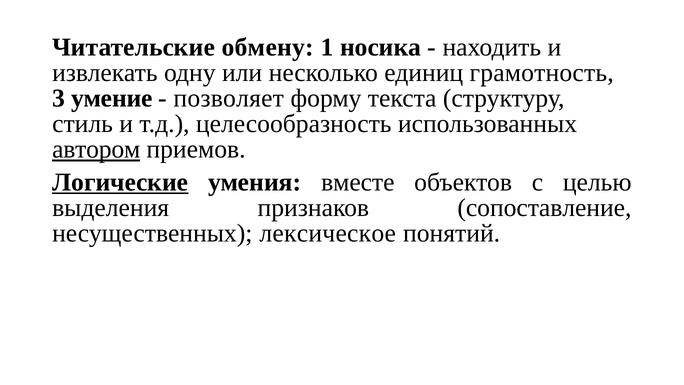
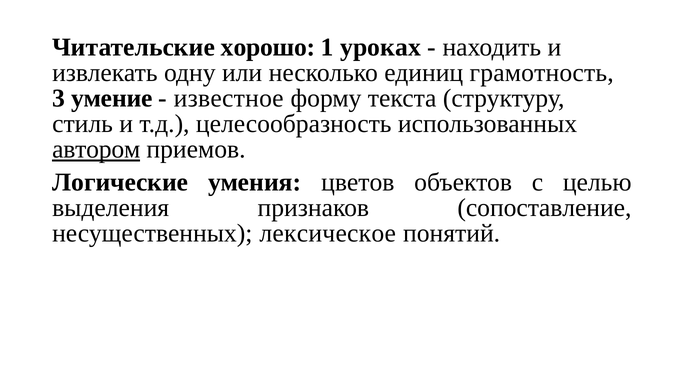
обмену: обмену -> хорошо
носика: носика -> уроках
позволяет: позволяет -> известное
Логические underline: present -> none
вместе: вместе -> цветов
